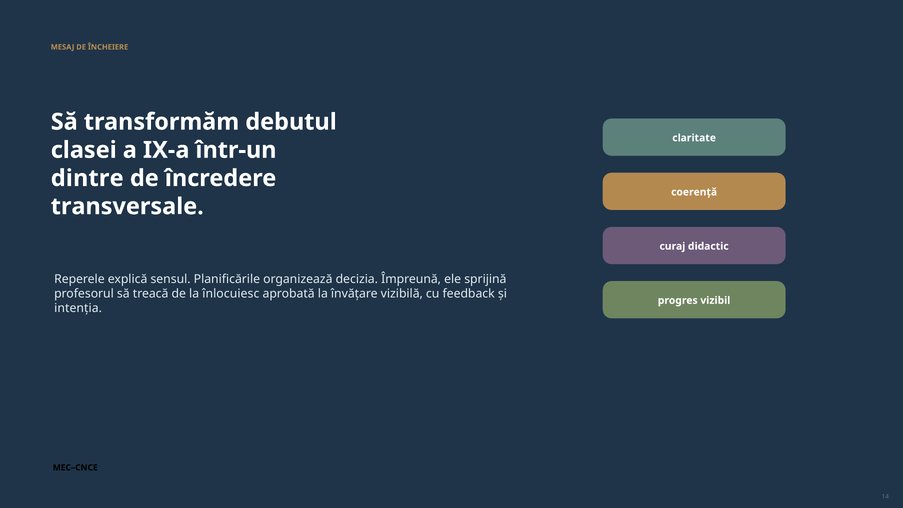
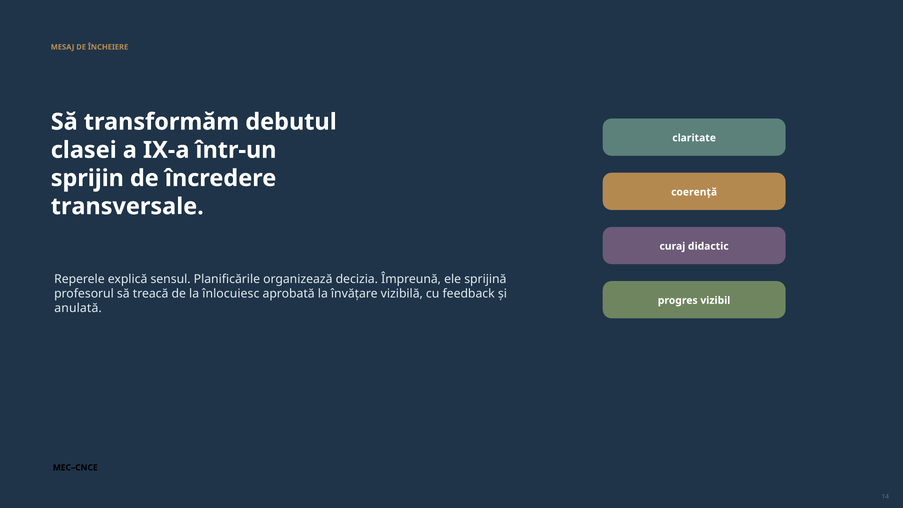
dintre at (87, 178): dintre -> sprijin
intenția: intenția -> anulată
